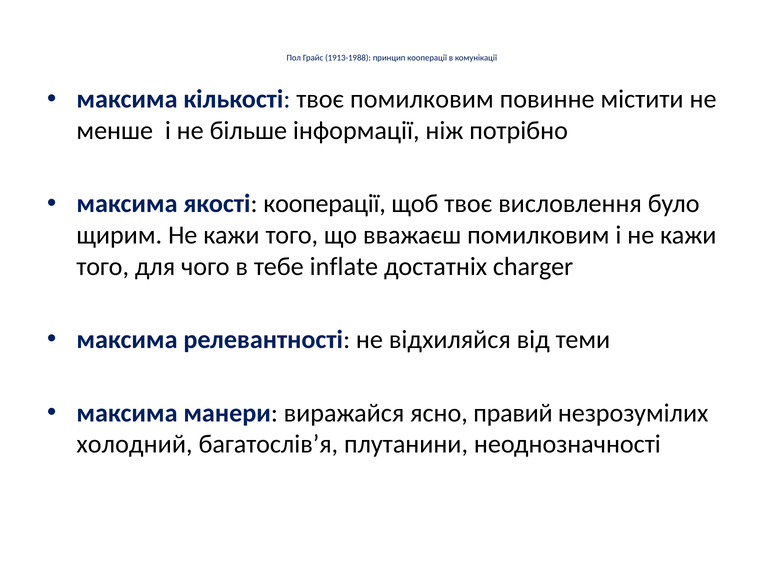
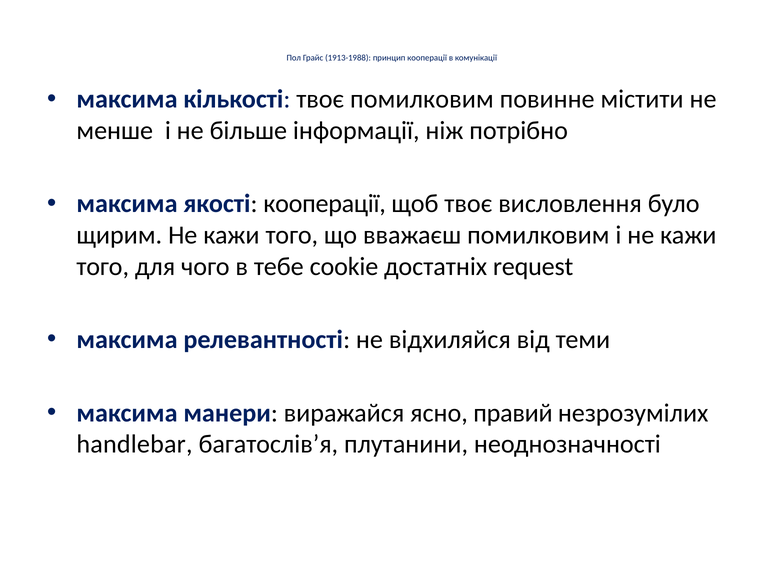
inflate: inflate -> cookie
charger: charger -> request
холодний: холодний -> handlebar
